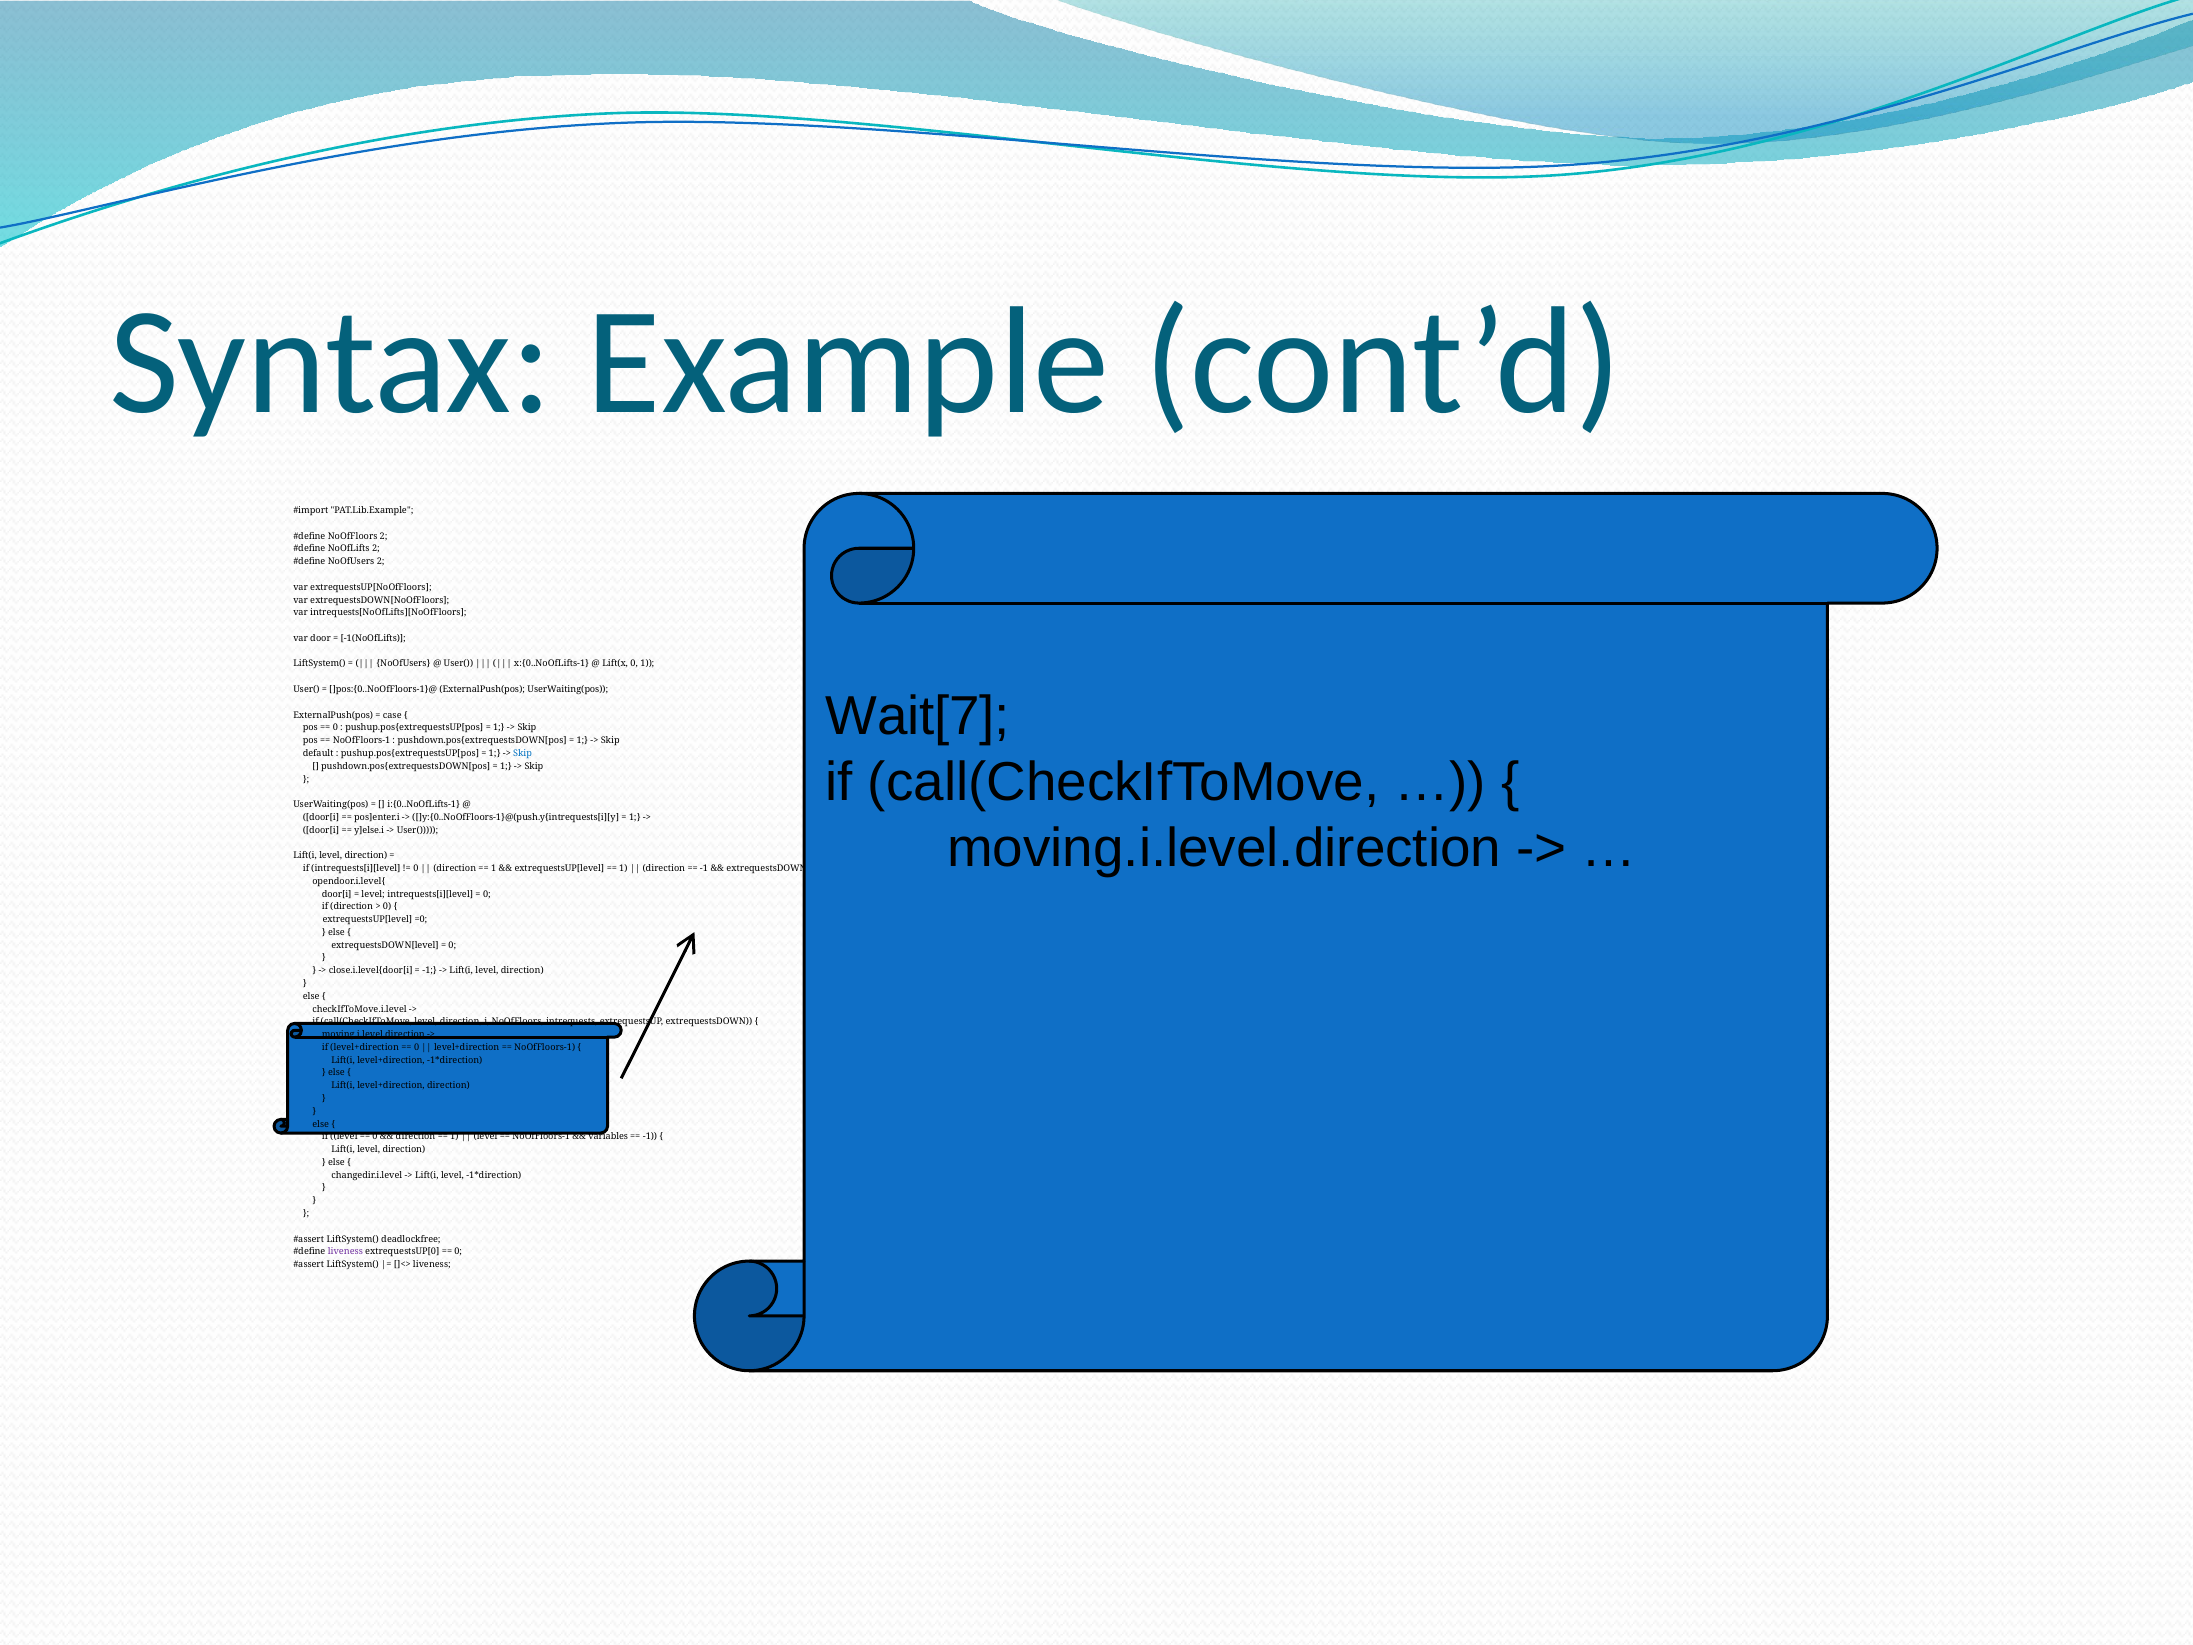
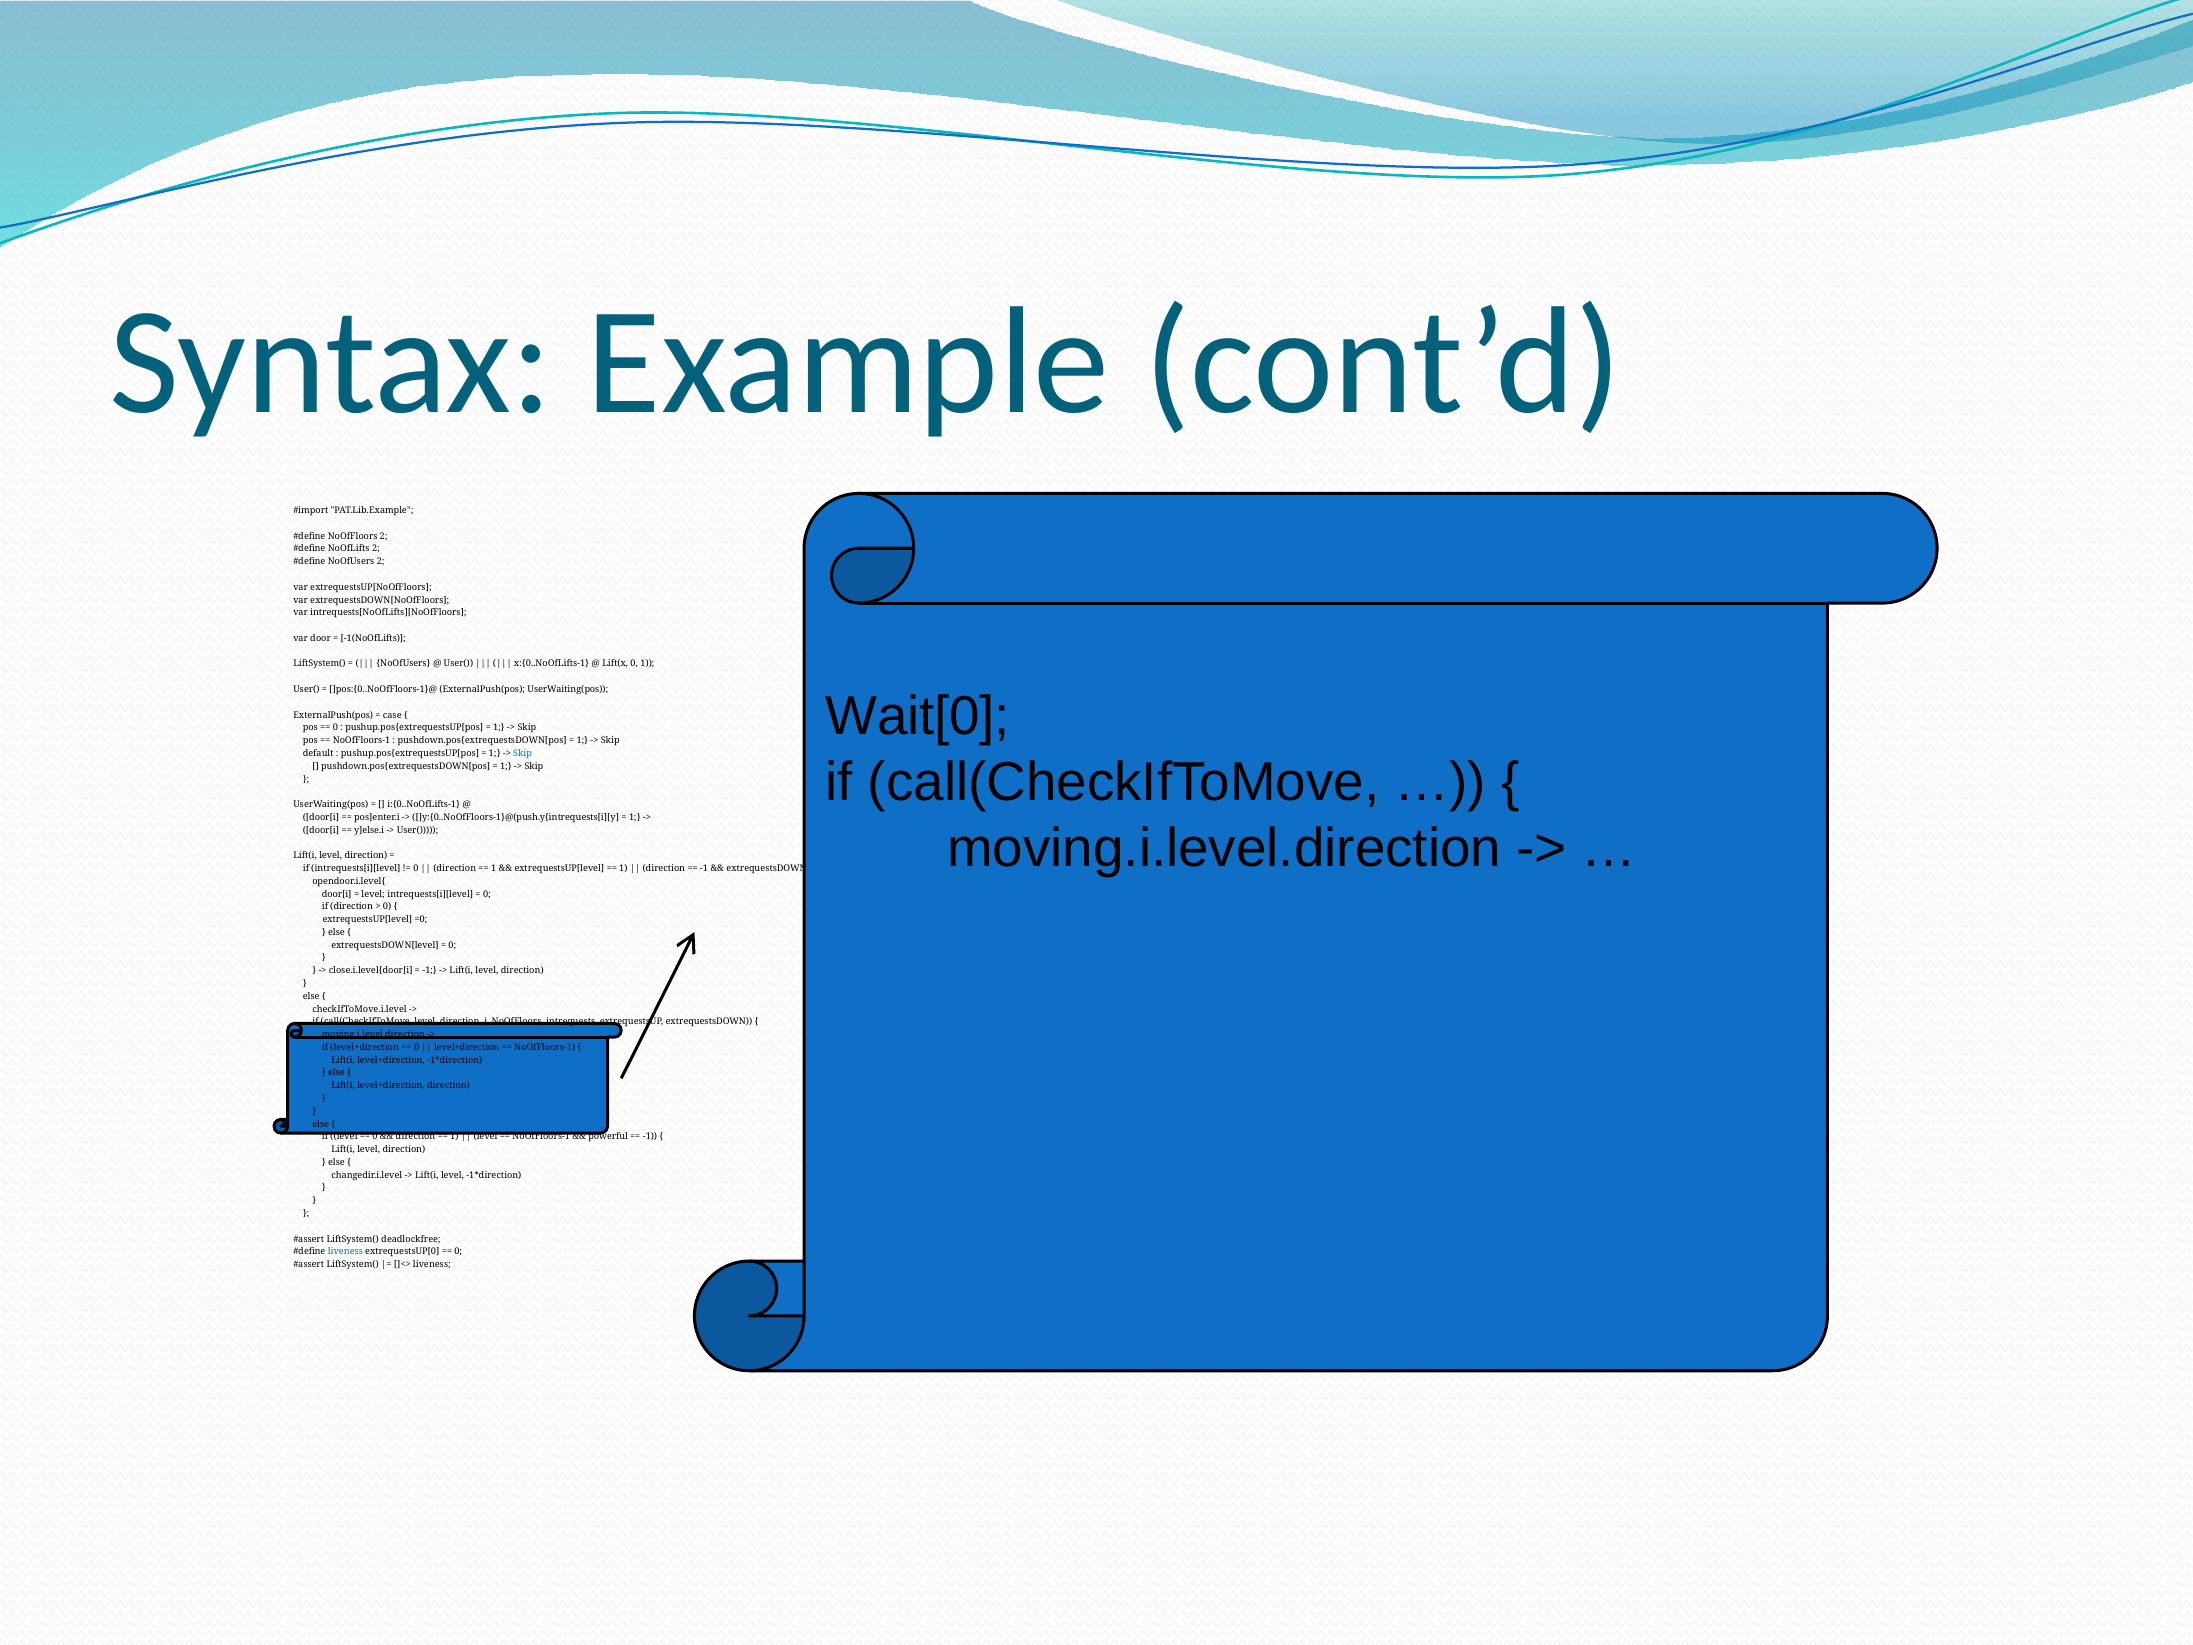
Wait[7: Wait[7 -> Wait[0
variables: variables -> powerful
liveness at (345, 1252) colour: purple -> blue
